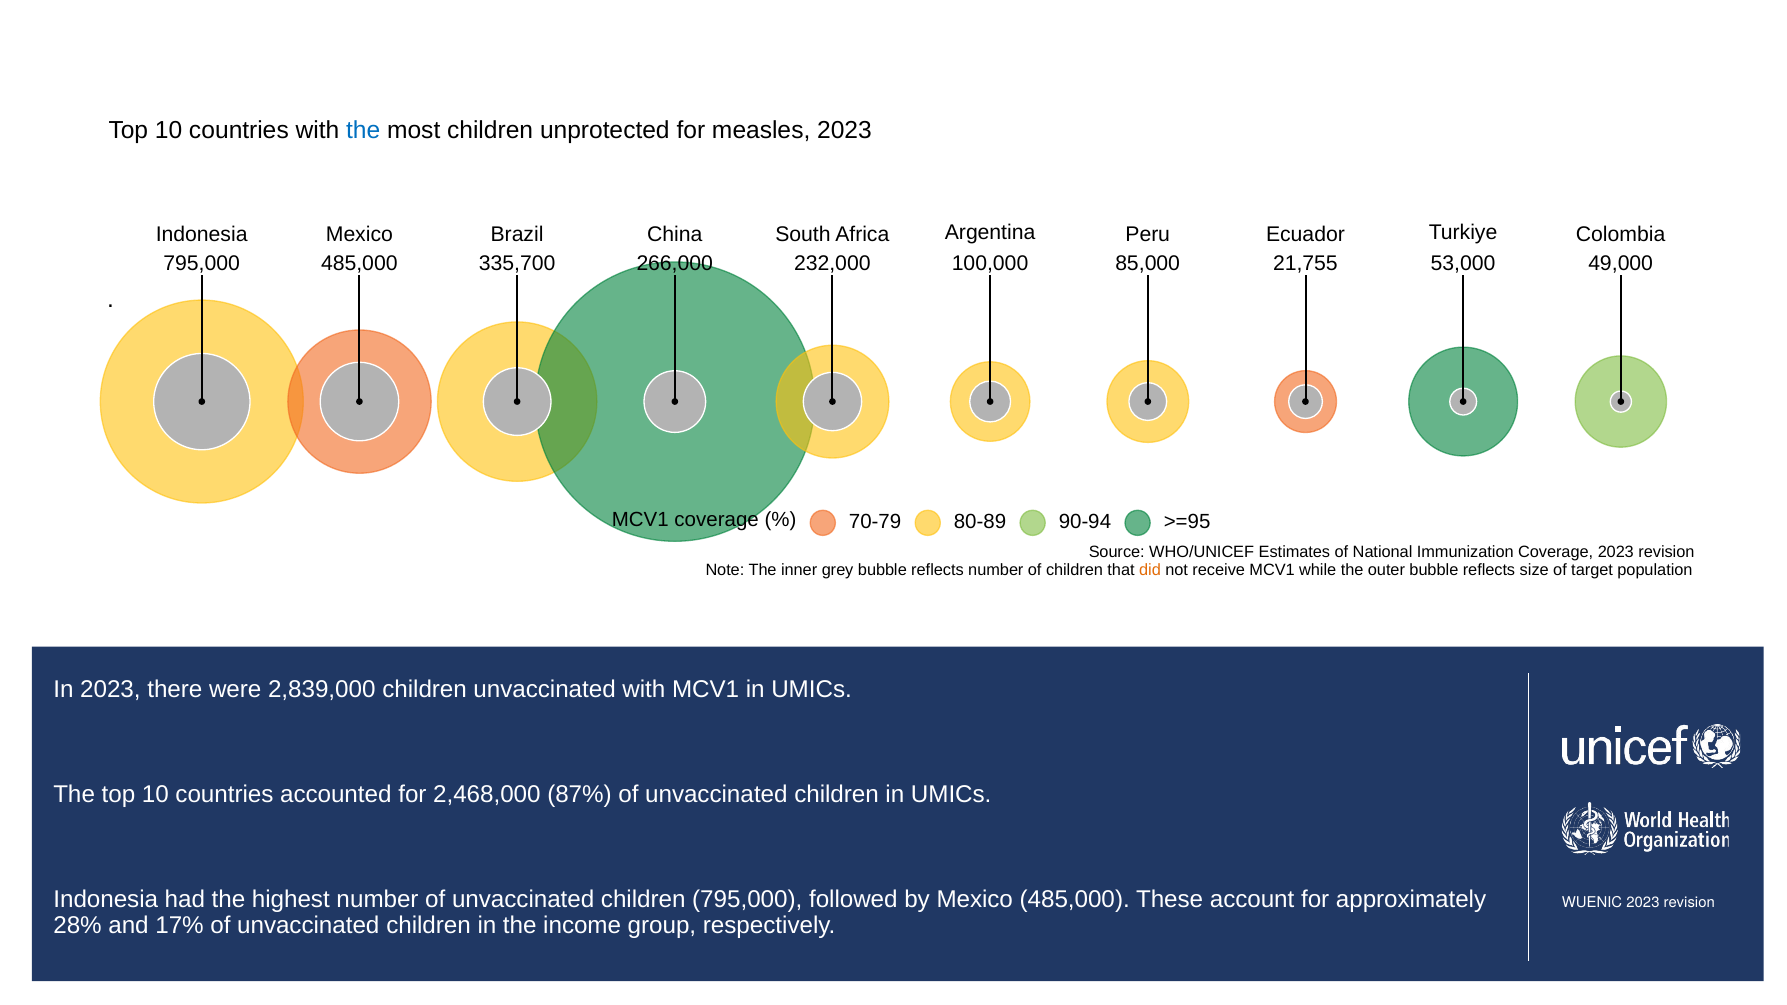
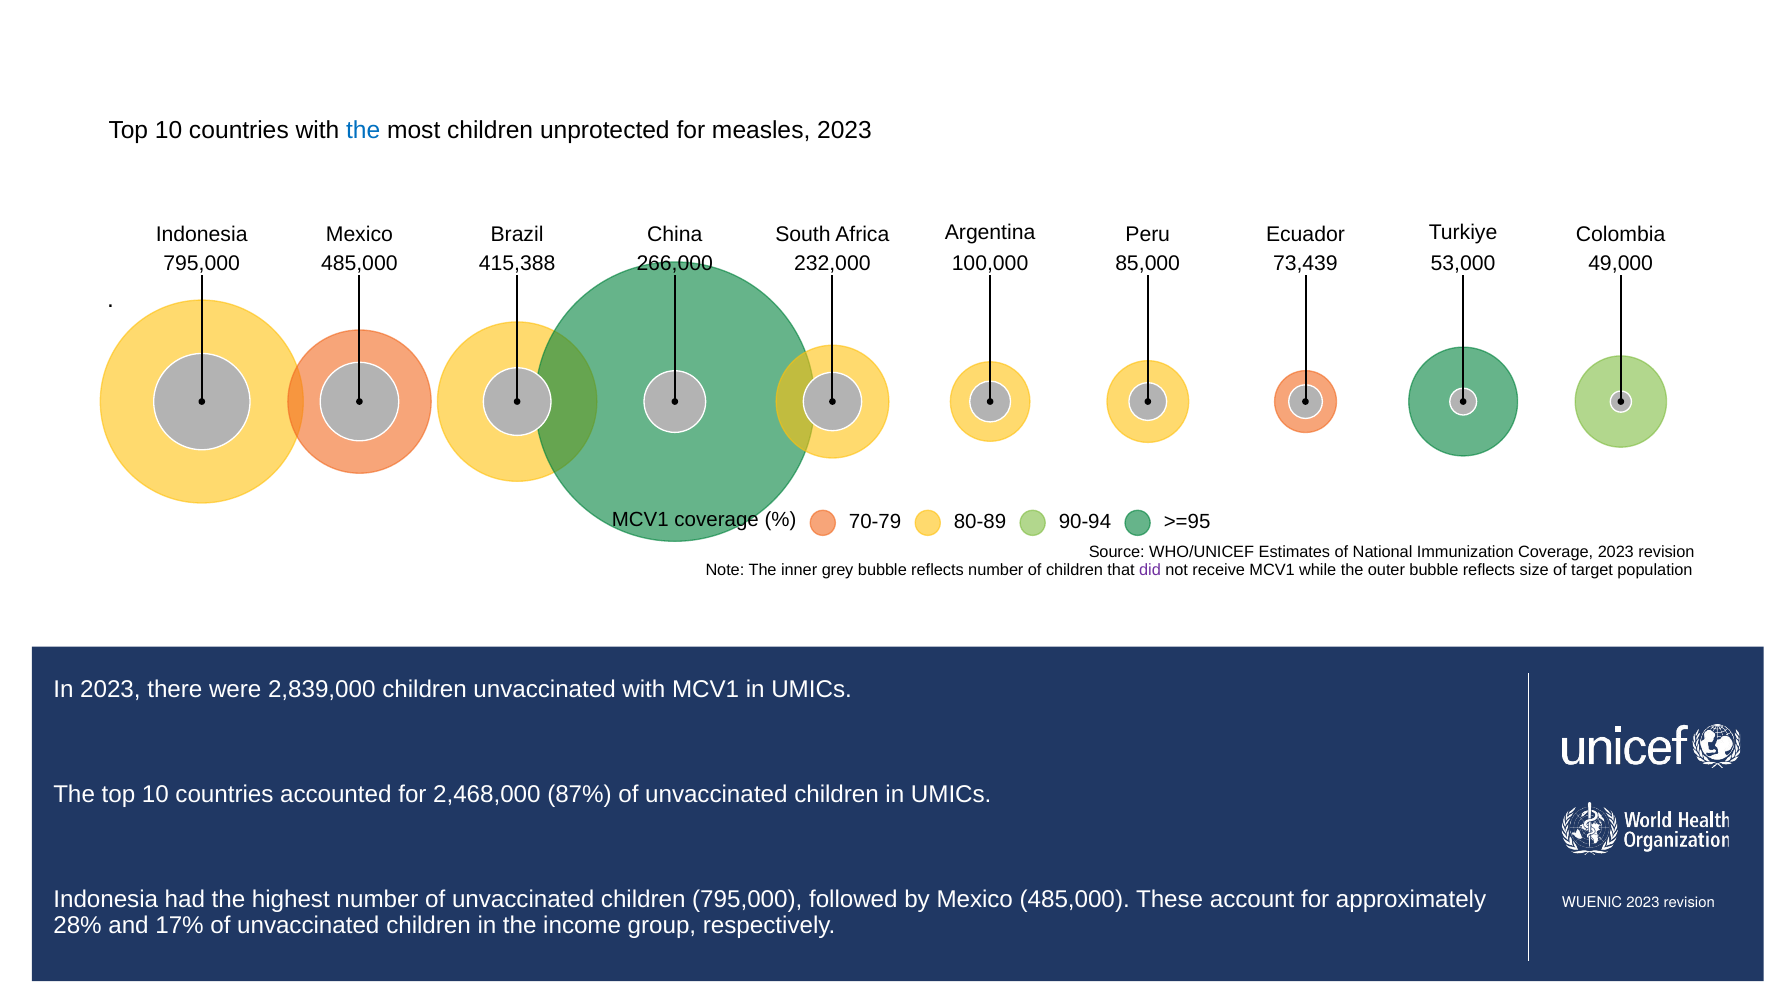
335,700: 335,700 -> 415,388
21,755: 21,755 -> 73,439
did colour: orange -> purple
